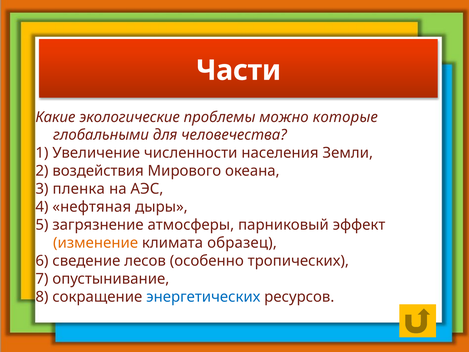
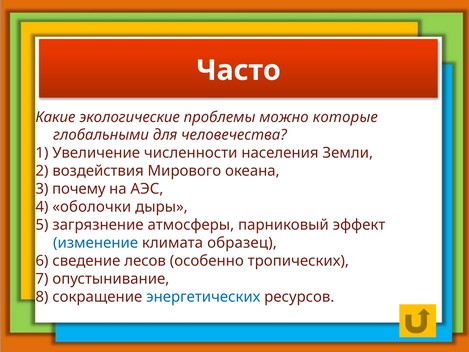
Части: Части -> Часто
пленка: пленка -> почему
нефтяная: нефтяная -> оболочки
изменение colour: orange -> blue
